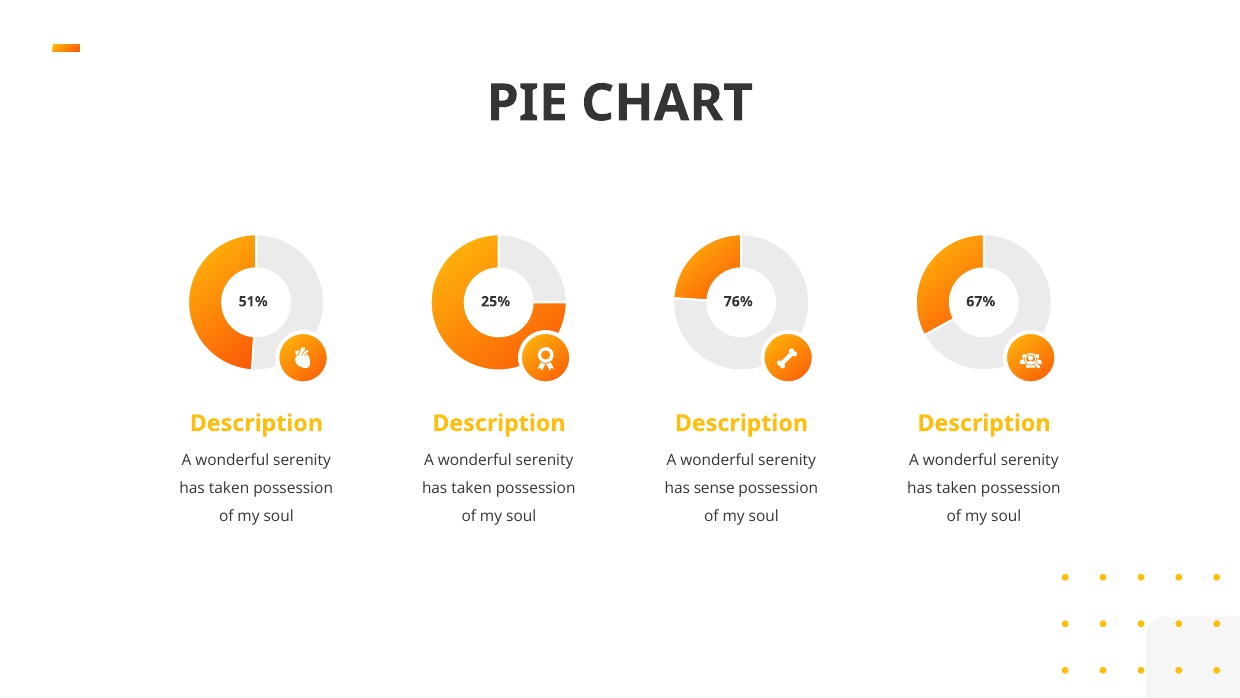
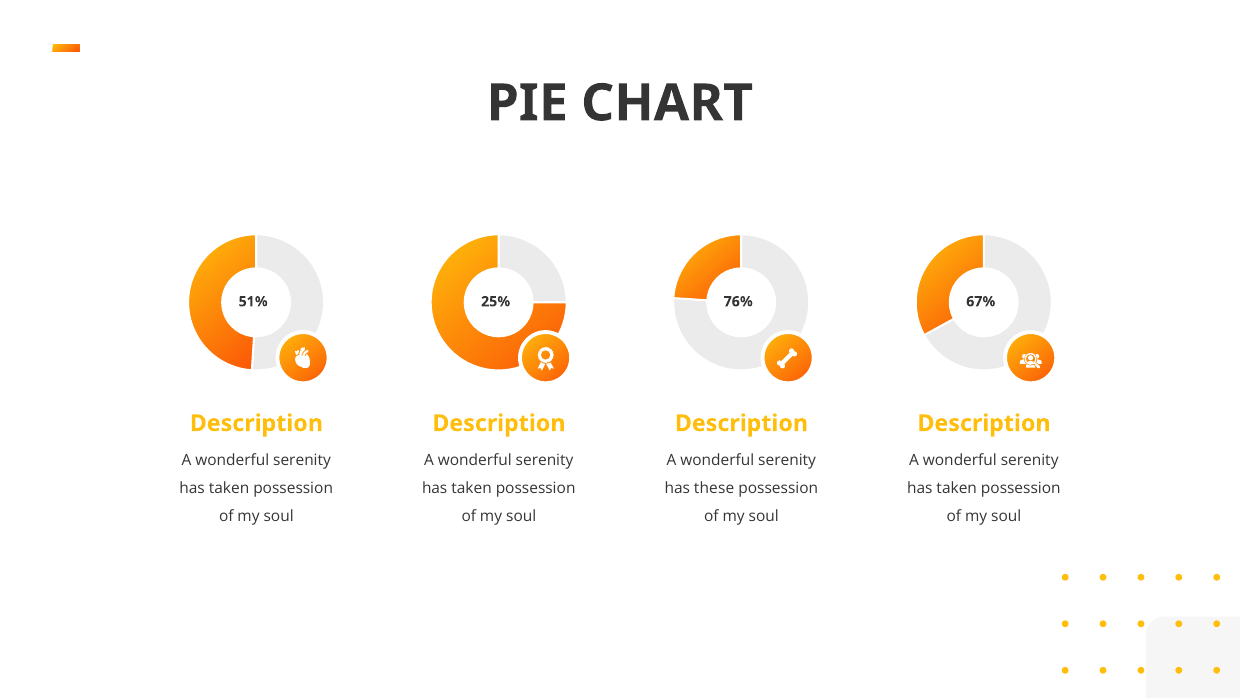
sense: sense -> these
